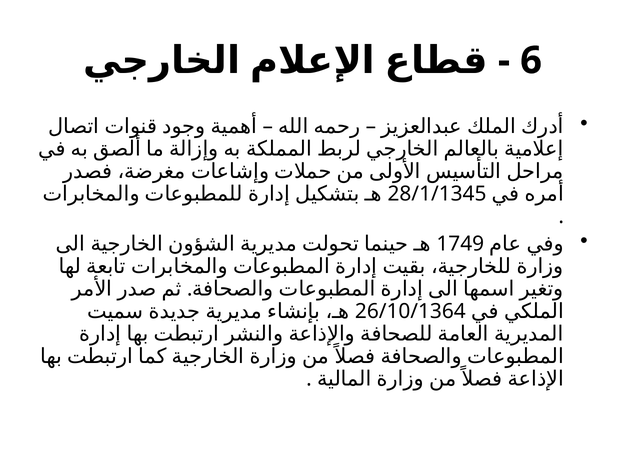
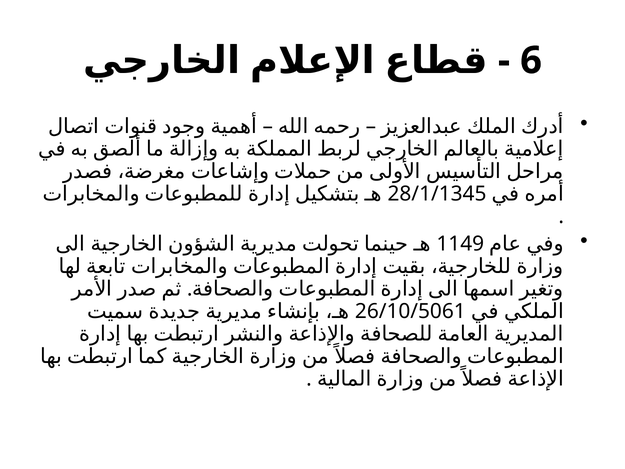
1749: 1749 -> 1149
26/10/1364: 26/10/1364 -> 26/10/5061
